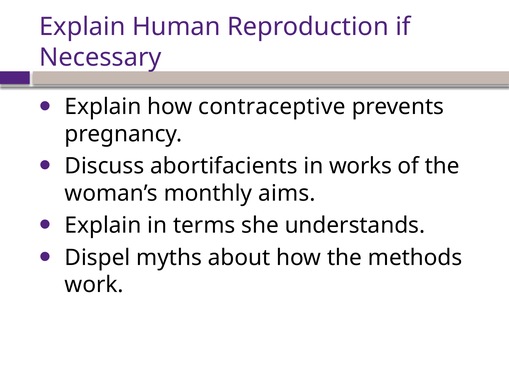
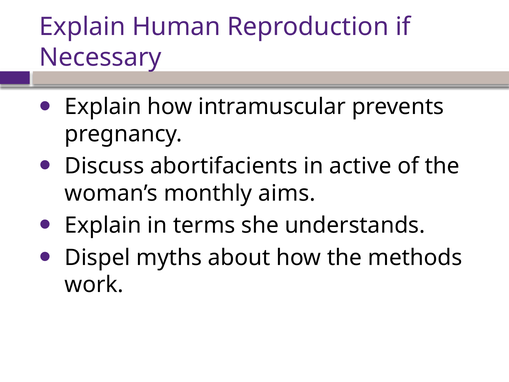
contraceptive: contraceptive -> intramuscular
works: works -> active
